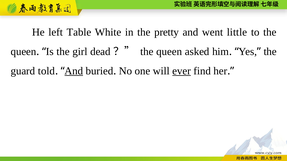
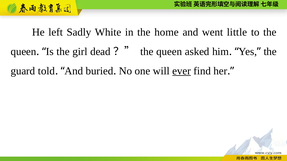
Table: Table -> Sadly
pretty: pretty -> home
And at (74, 71) underline: present -> none
